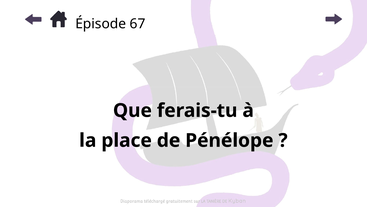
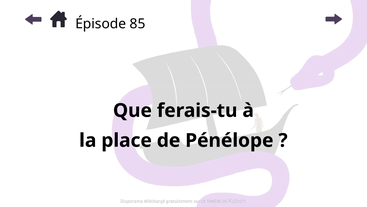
67: 67 -> 85
